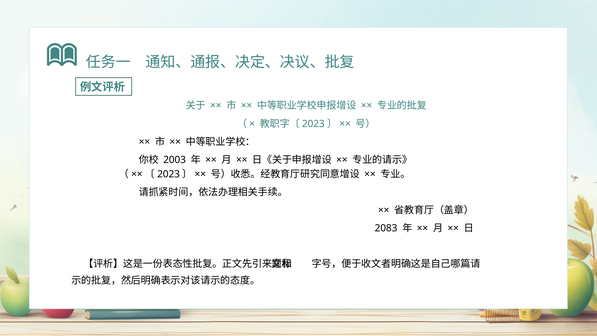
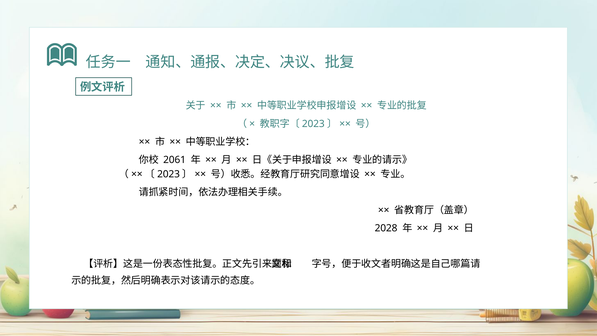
2003: 2003 -> 2061
2083: 2083 -> 2028
